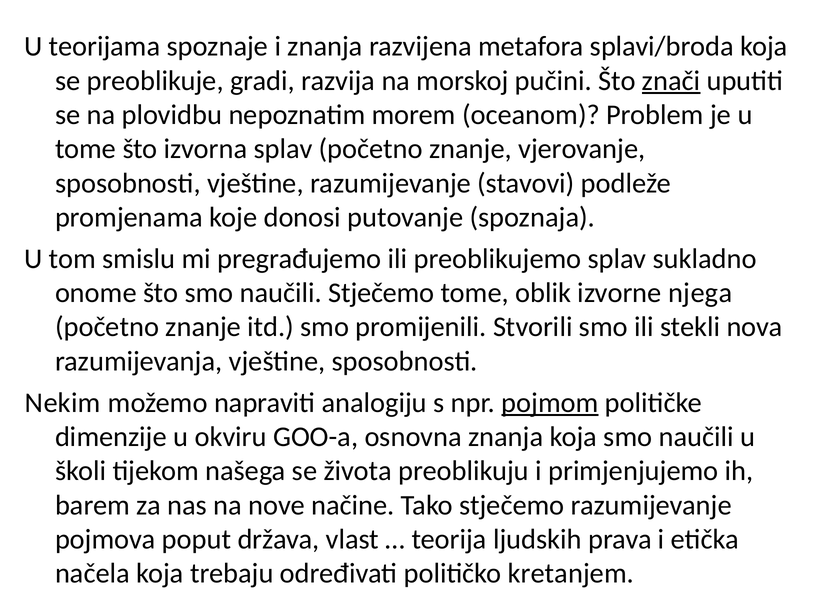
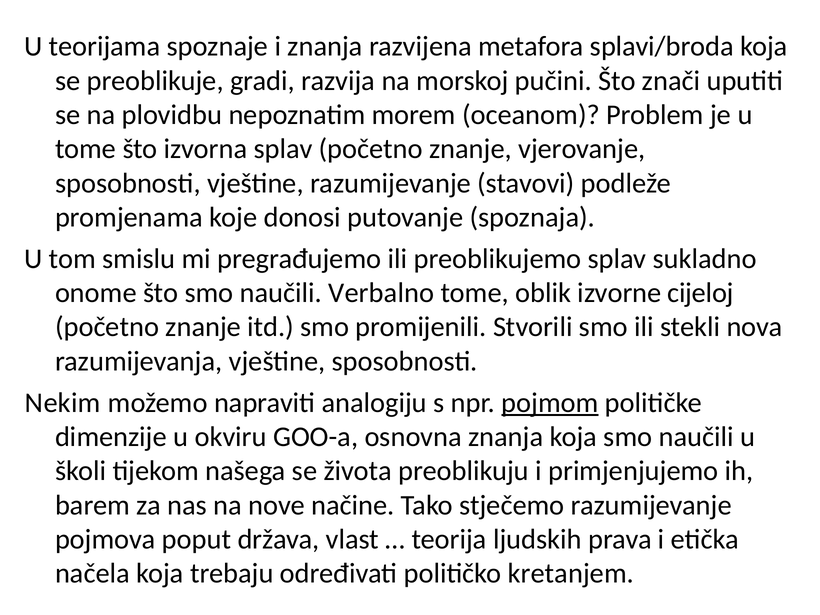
znači underline: present -> none
naučili Stječemo: Stječemo -> Verbalno
njega: njega -> cijeloj
